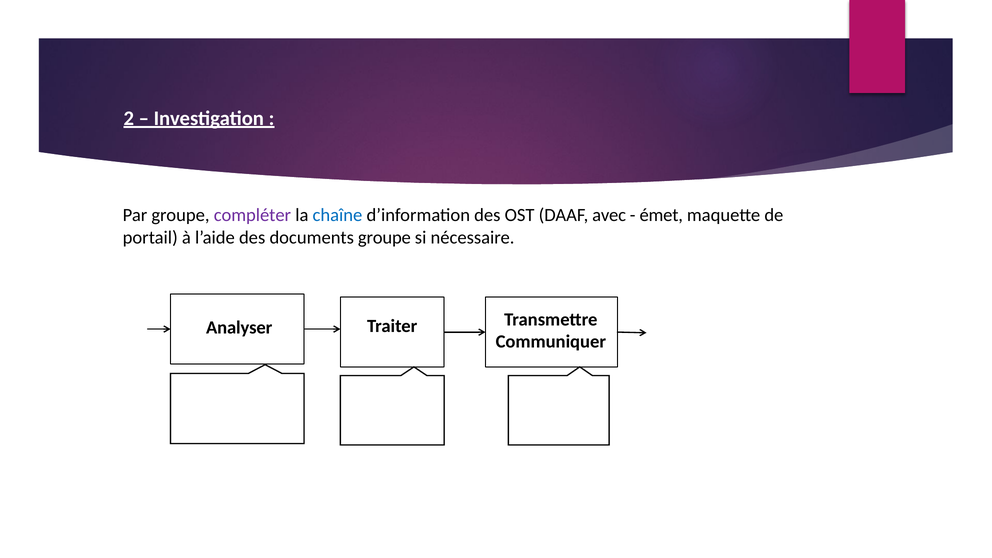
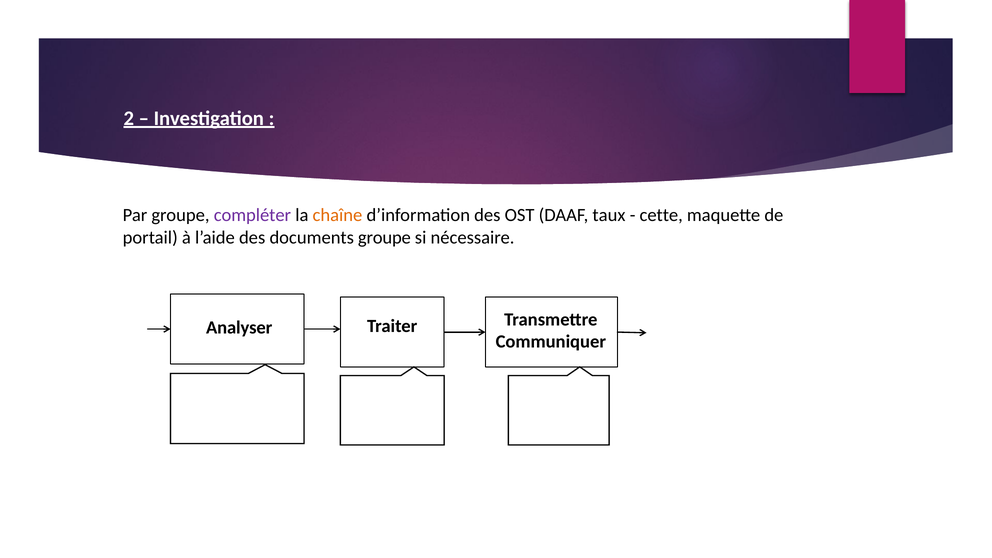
chaîne colour: blue -> orange
avec: avec -> taux
émet: émet -> cette
